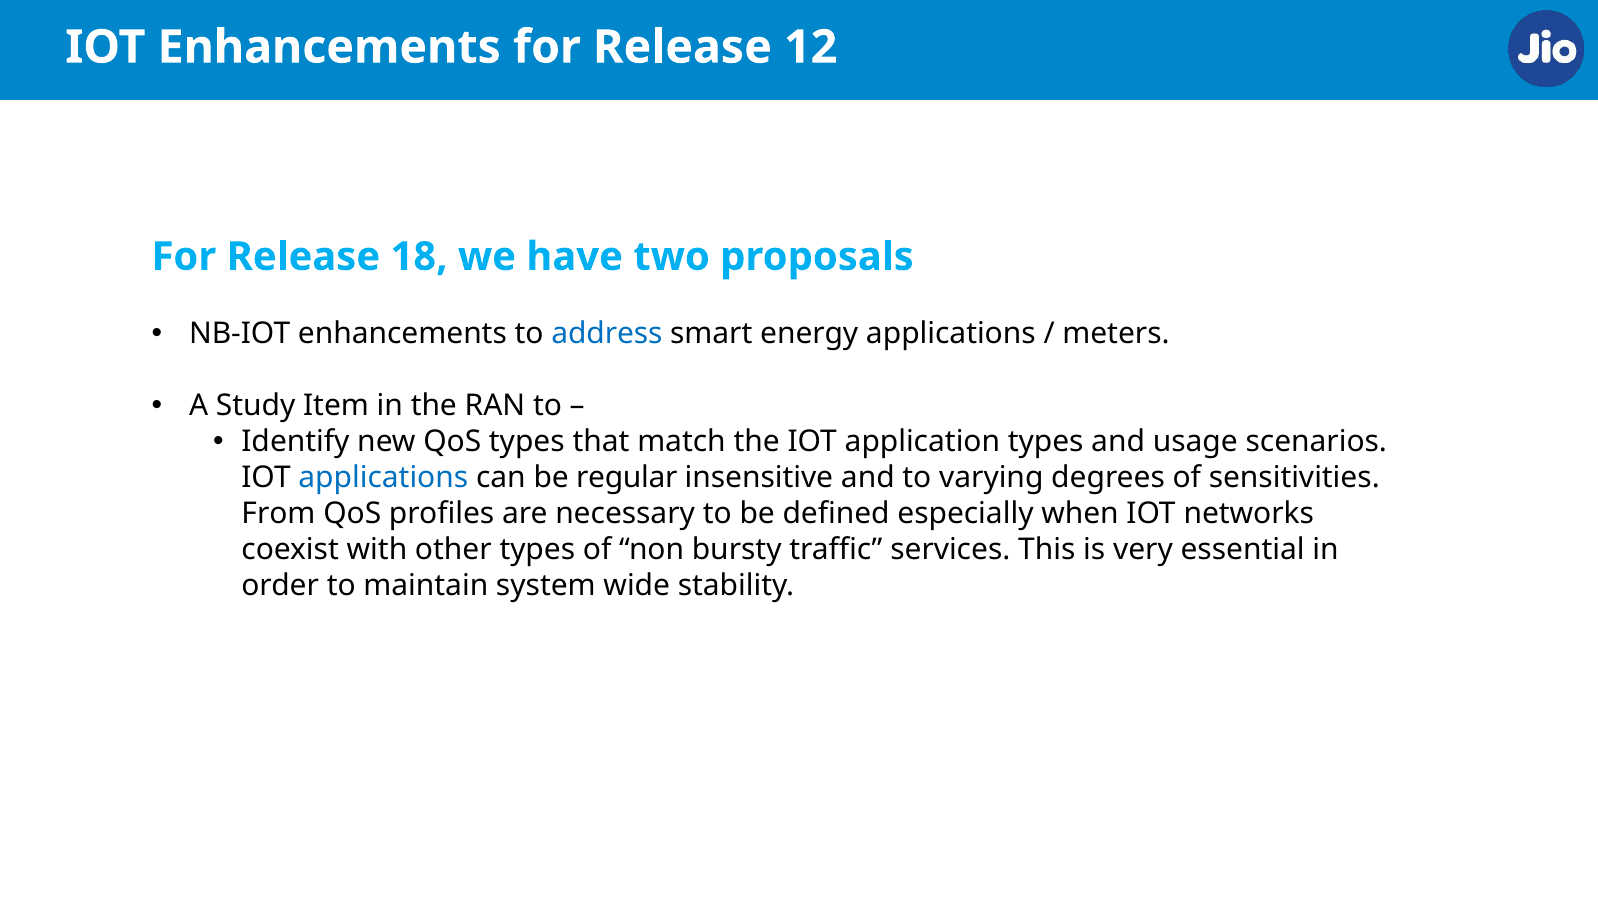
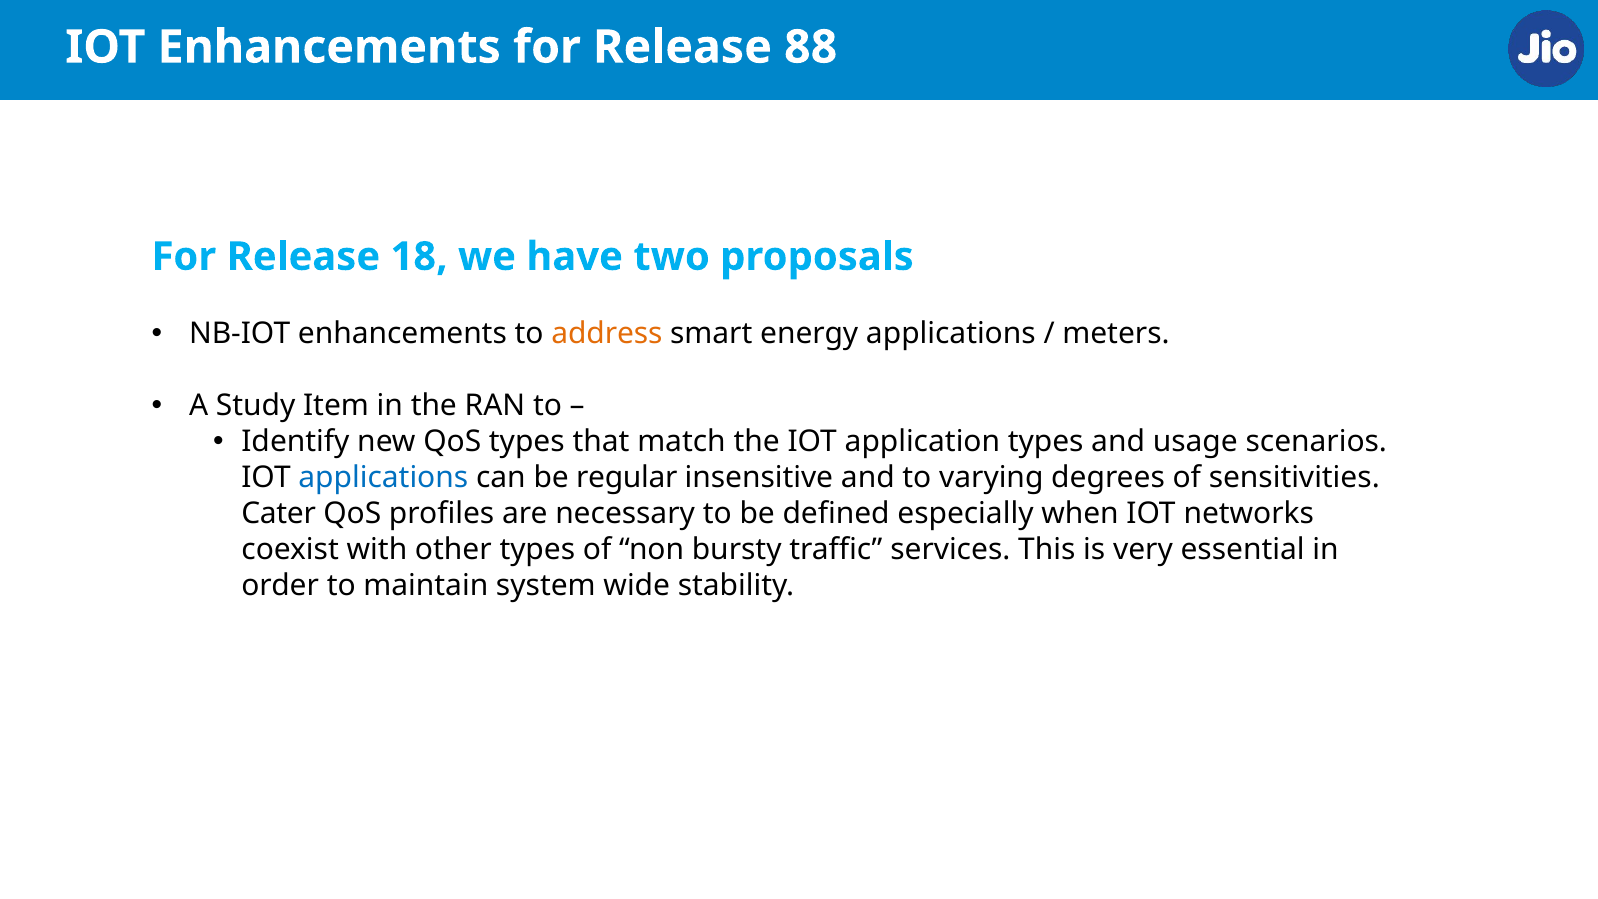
12: 12 -> 88
address colour: blue -> orange
From: From -> Cater
